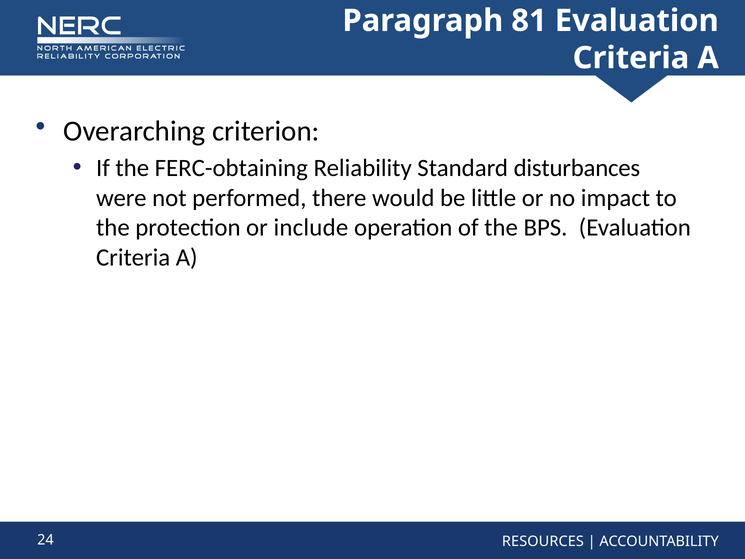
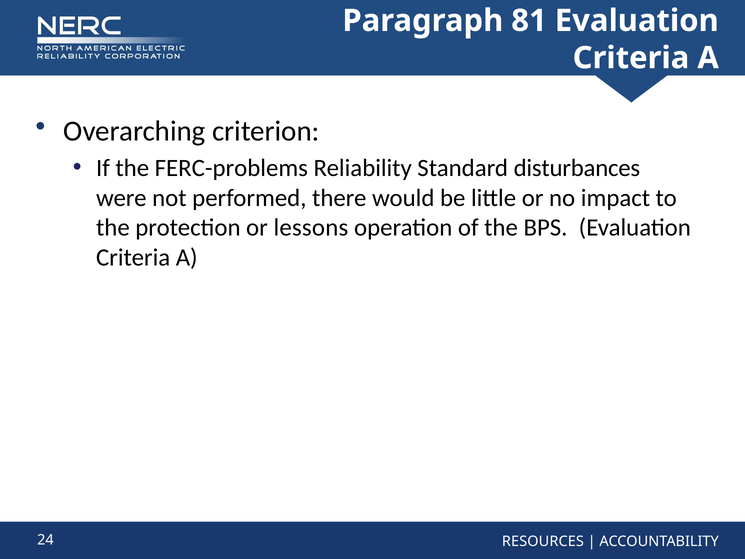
FERC-obtaining: FERC-obtaining -> FERC-problems
include: include -> lessons
